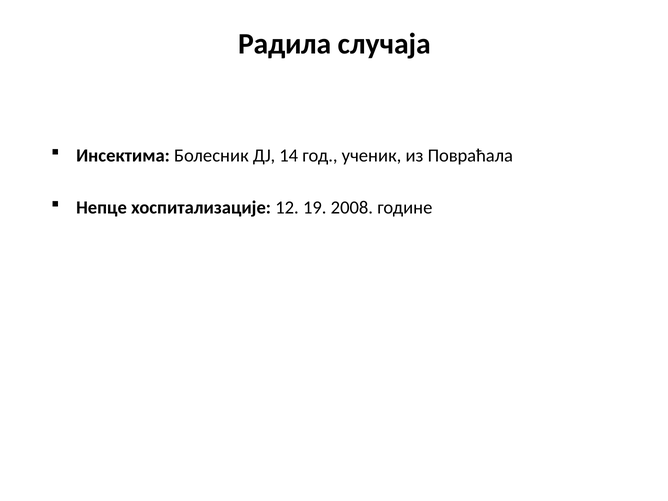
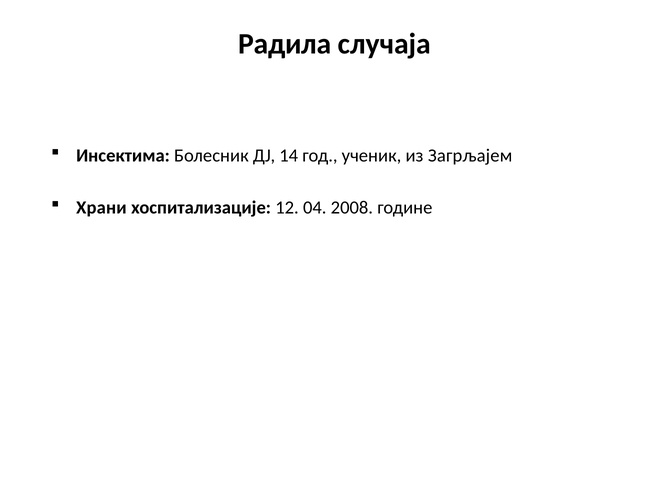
Повраћала: Повраћала -> Загрљајем
Непце: Непце -> Храни
19: 19 -> 04
